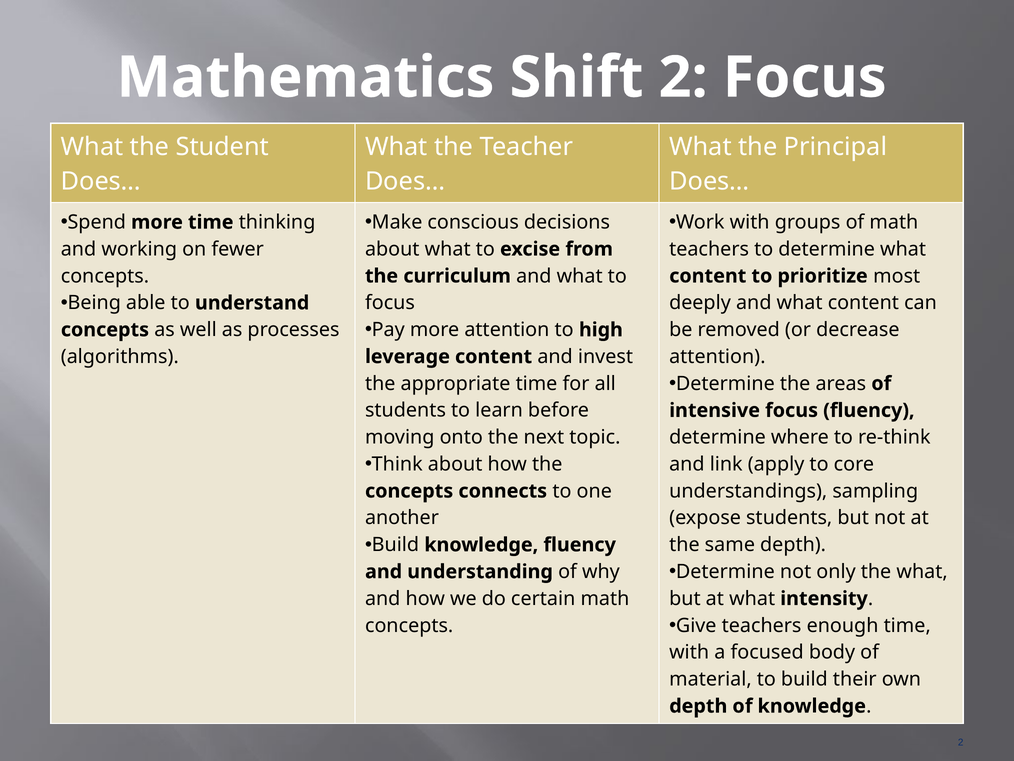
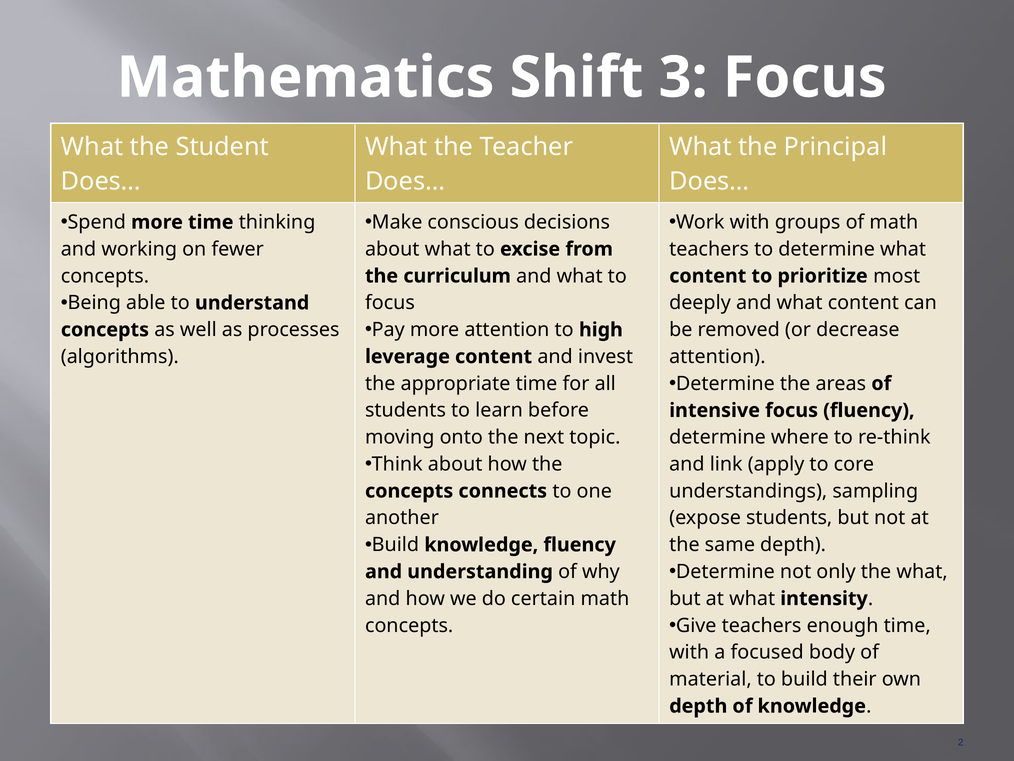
Shift 2: 2 -> 3
